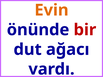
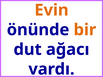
bir colour: red -> orange
